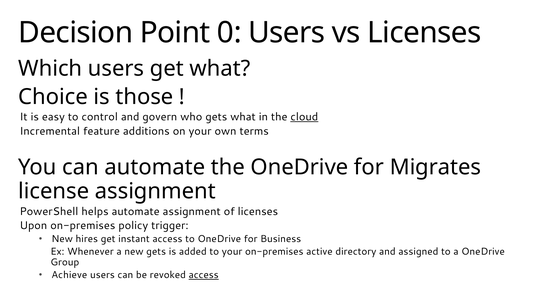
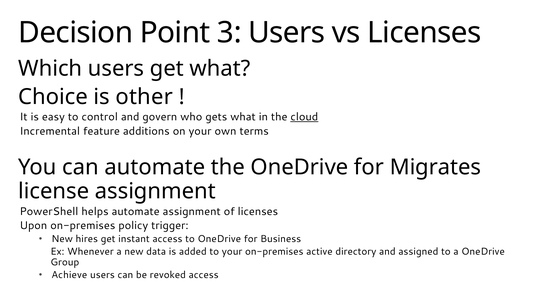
0: 0 -> 3
those: those -> other
new gets: gets -> data
access at (204, 275) underline: present -> none
